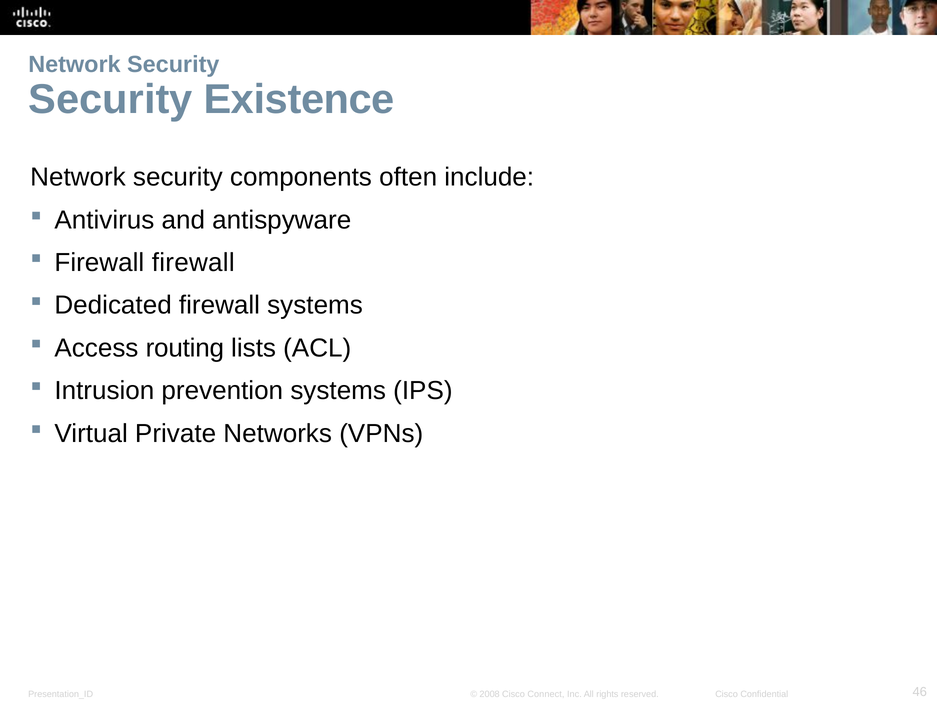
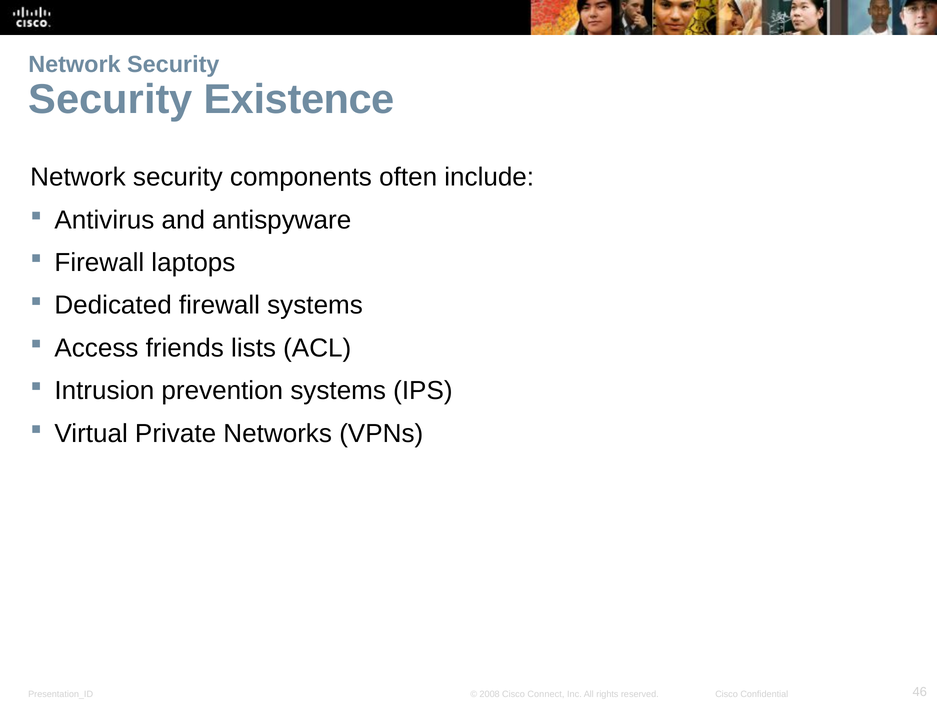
Firewall firewall: firewall -> laptops
routing: routing -> friends
